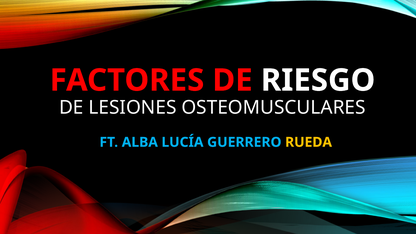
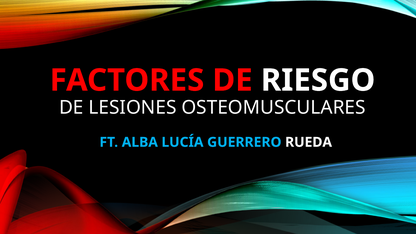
RUEDA colour: yellow -> white
